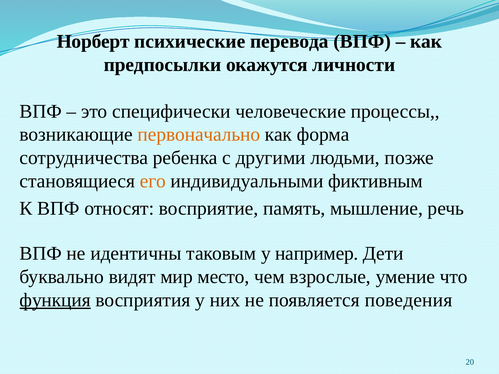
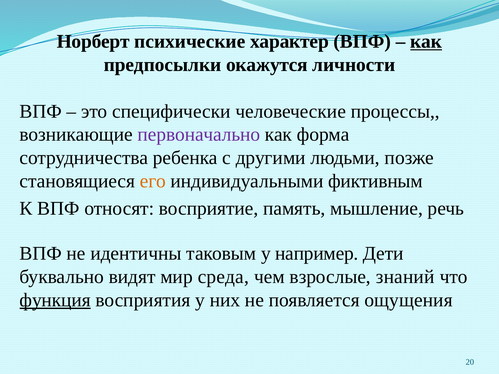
перевода: перевода -> характер
как at (426, 41) underline: none -> present
первоначально colour: orange -> purple
место: место -> среда
умение: умение -> знаний
поведения: поведения -> ощущения
